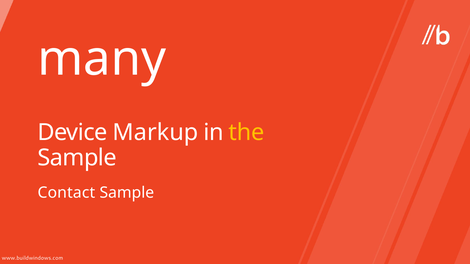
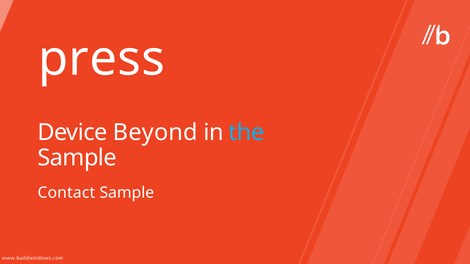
many: many -> press
Markup: Markup -> Beyond
the colour: yellow -> light blue
